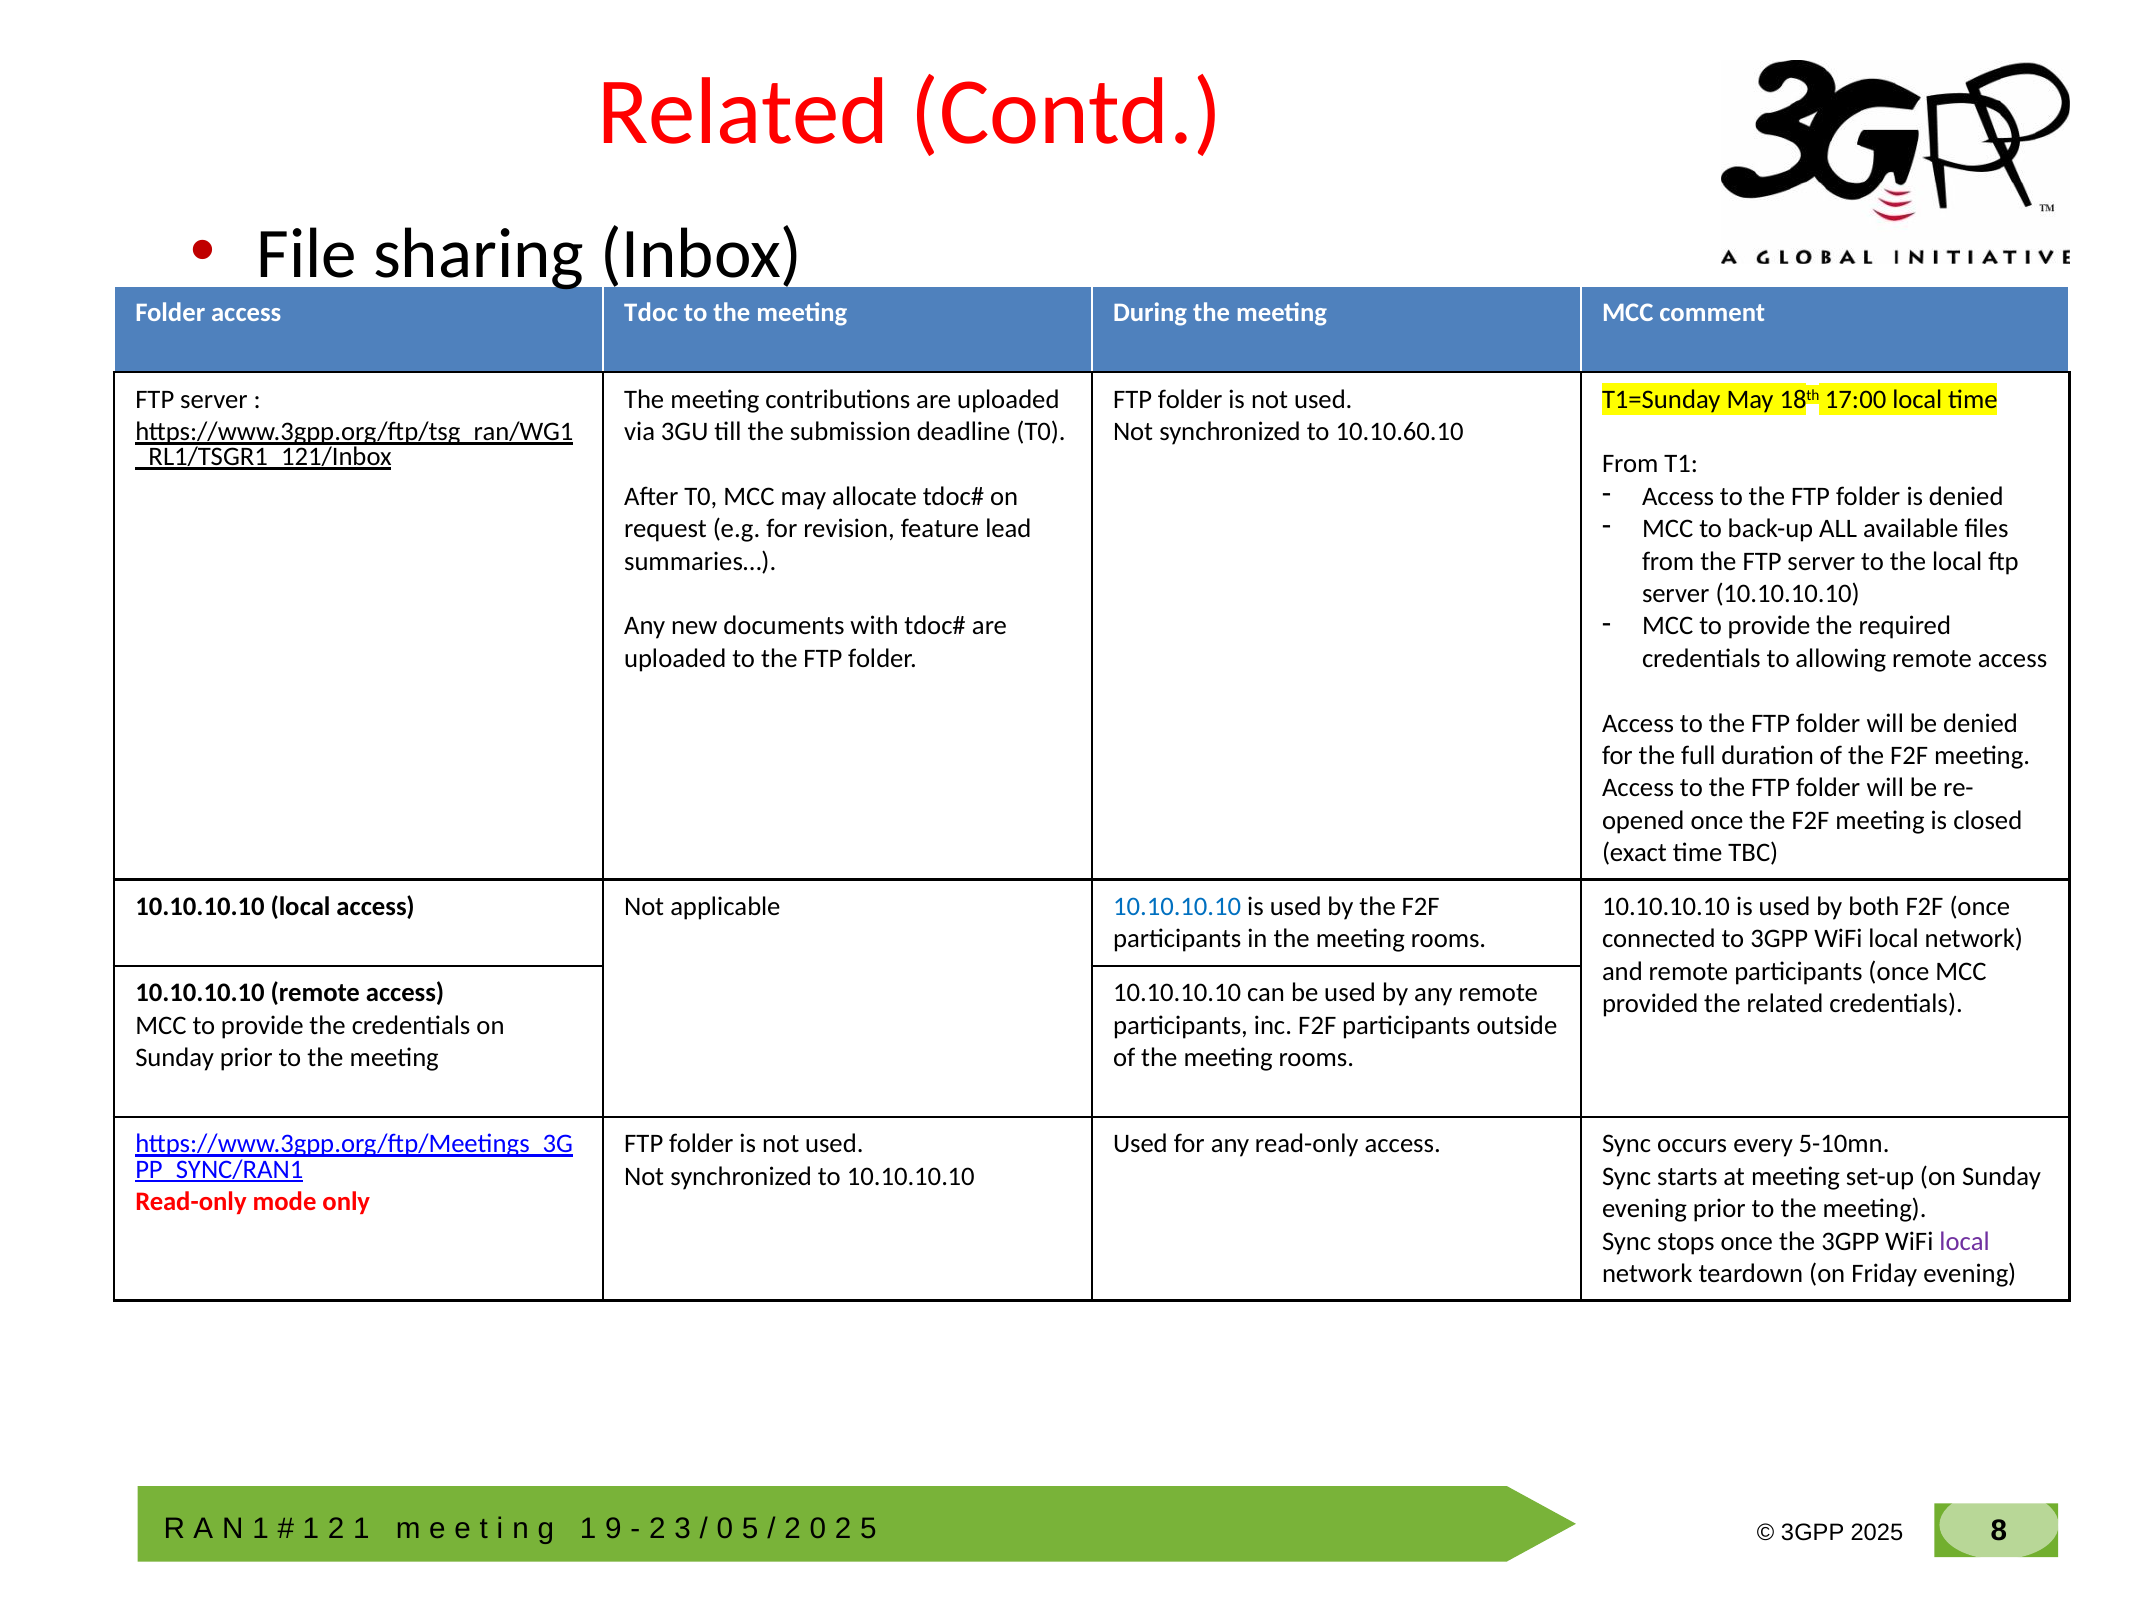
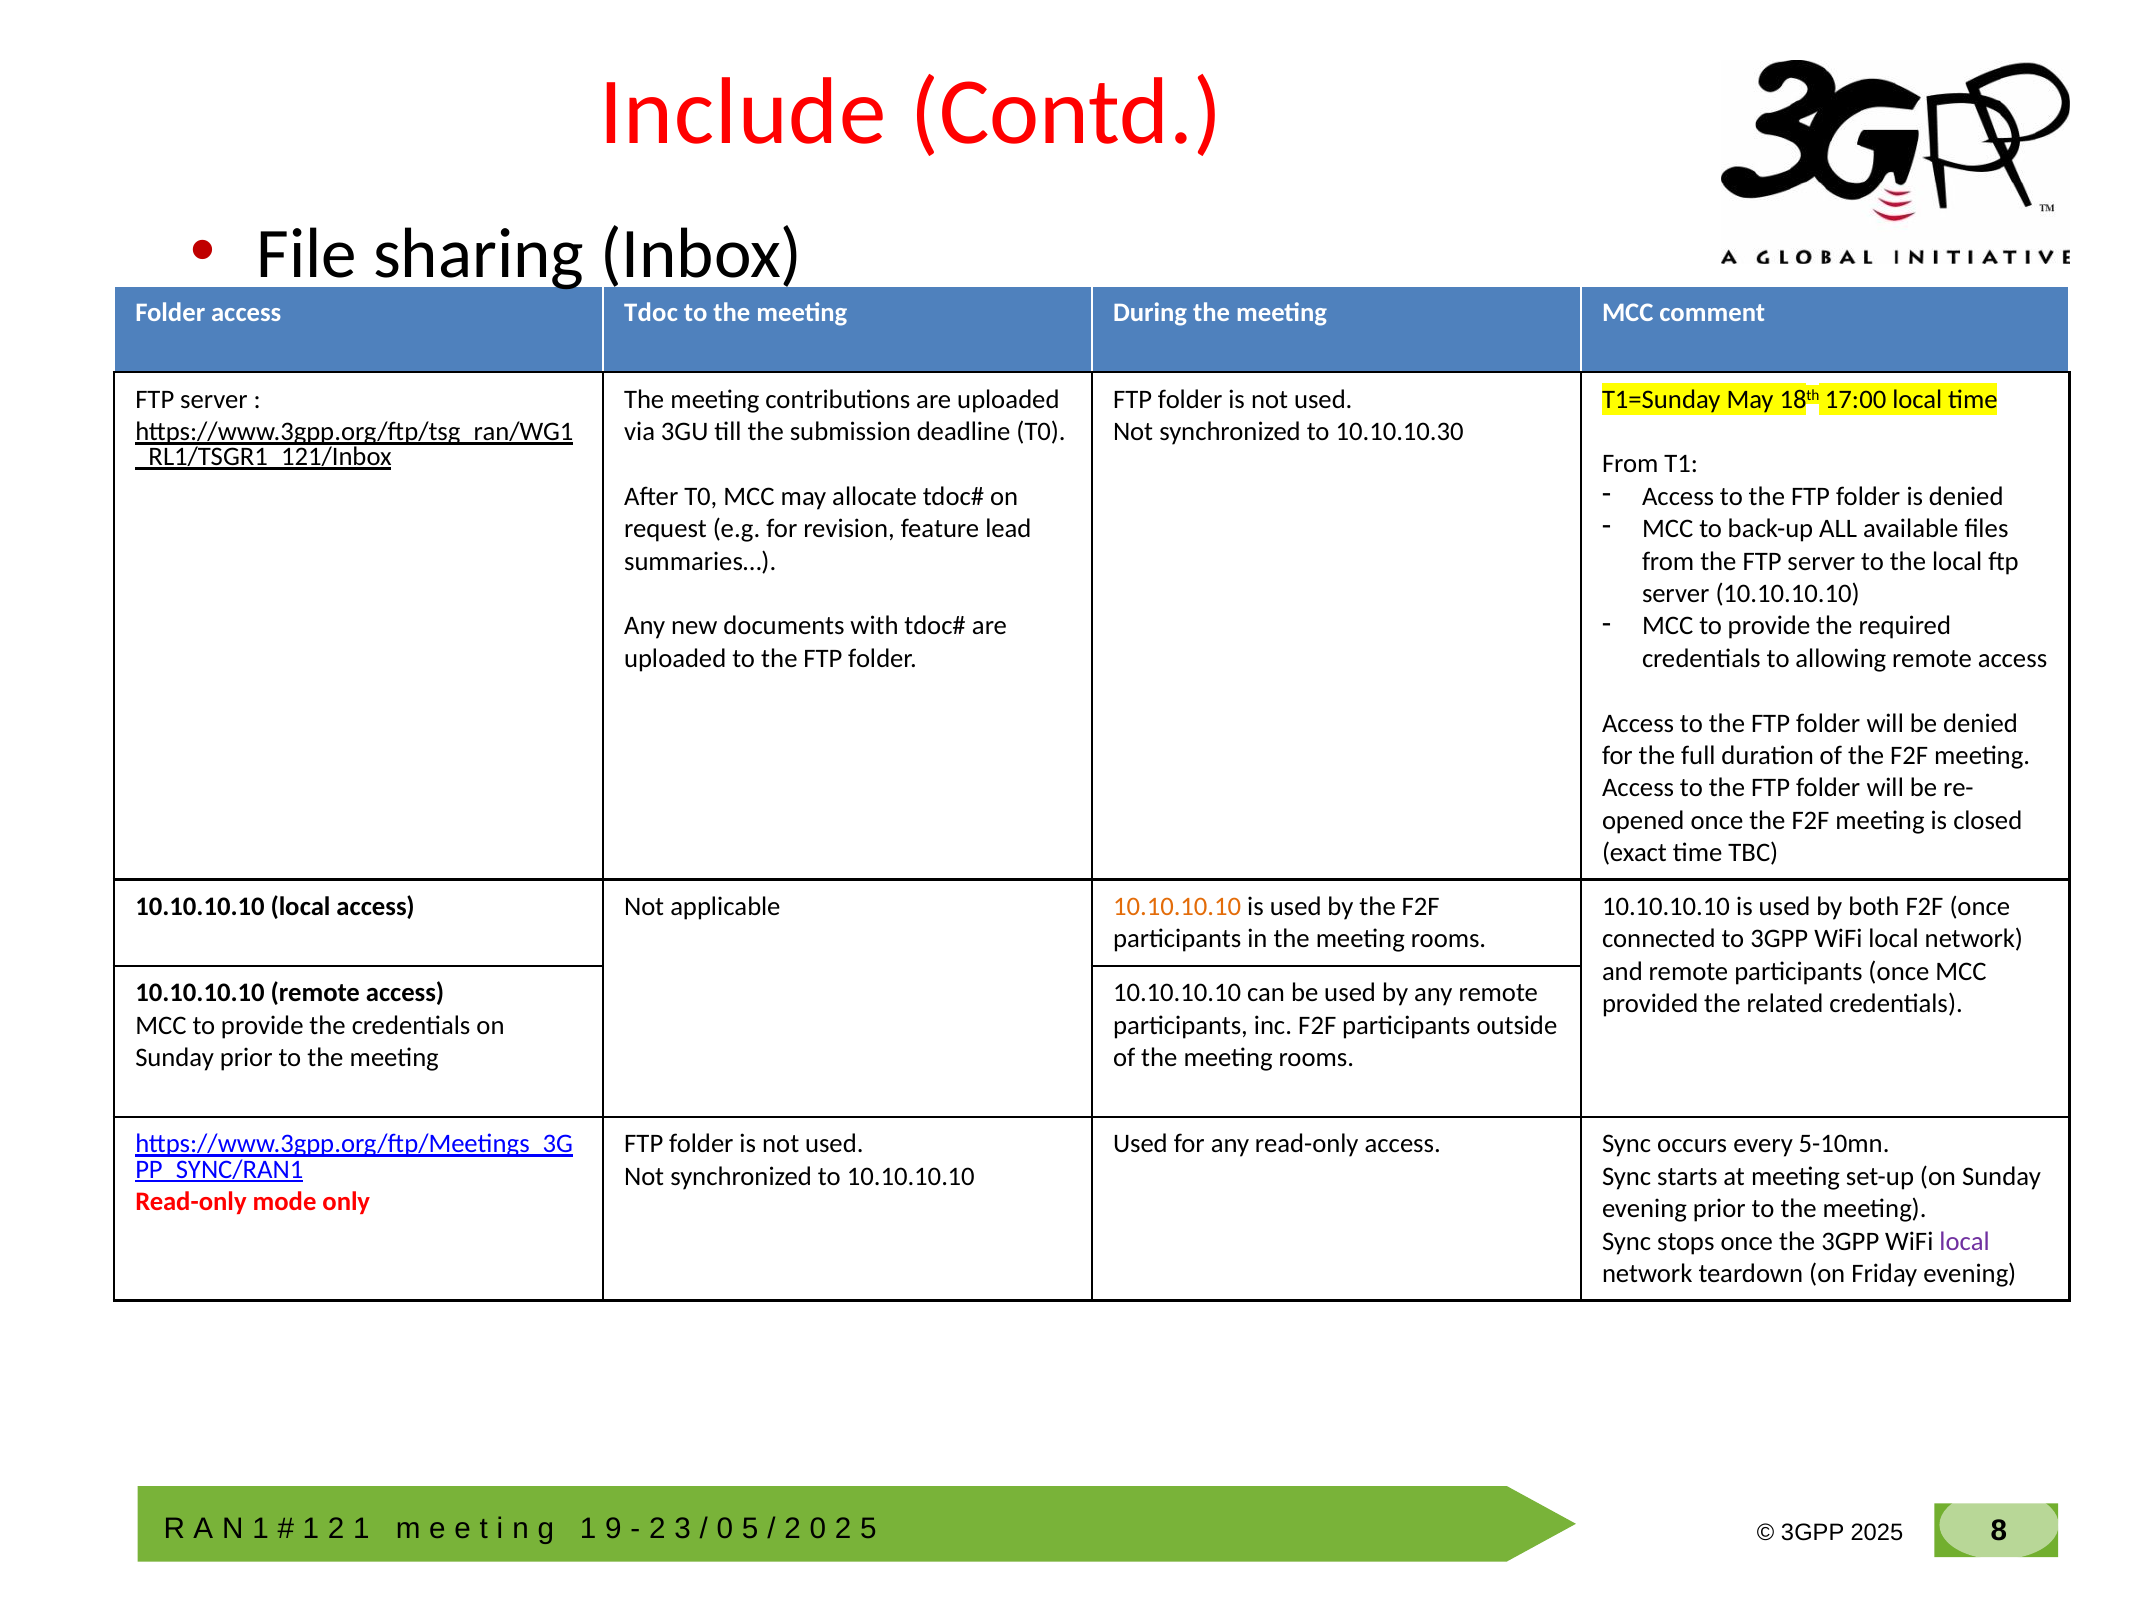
Related at (743, 112): Related -> Include
10.10.60.10: 10.10.60.10 -> 10.10.10.30
10.10.10.10 at (1177, 907) colour: blue -> orange
